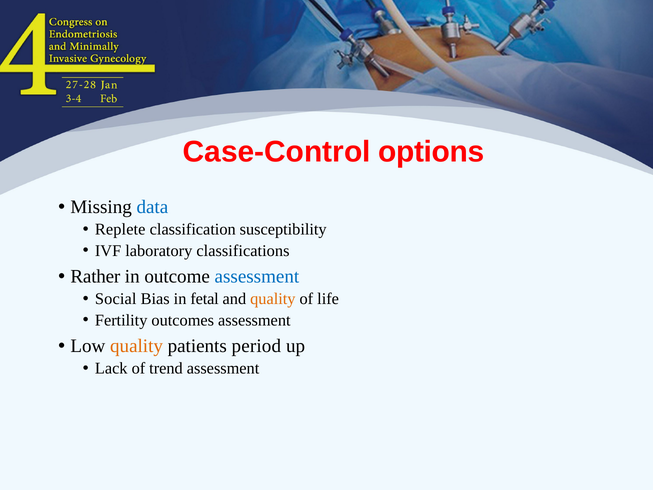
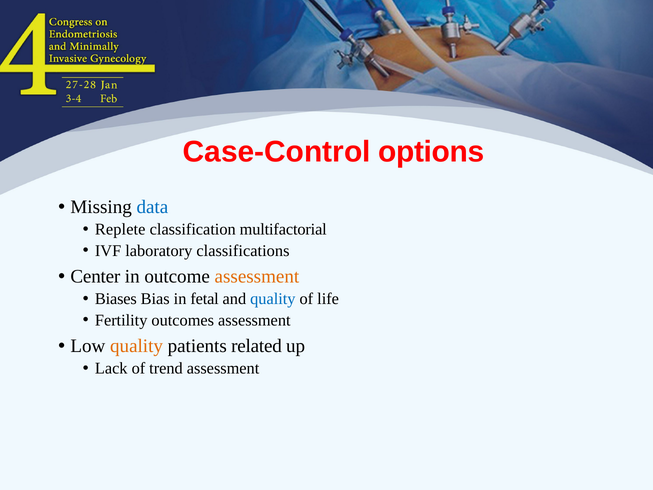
susceptibility: susceptibility -> multifactorial
Rather: Rather -> Center
assessment at (257, 276) colour: blue -> orange
Social: Social -> Biases
quality at (273, 299) colour: orange -> blue
period: period -> related
